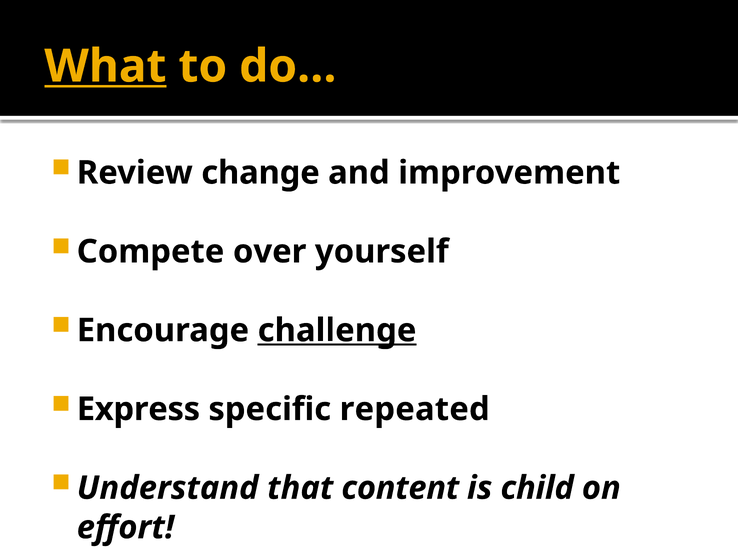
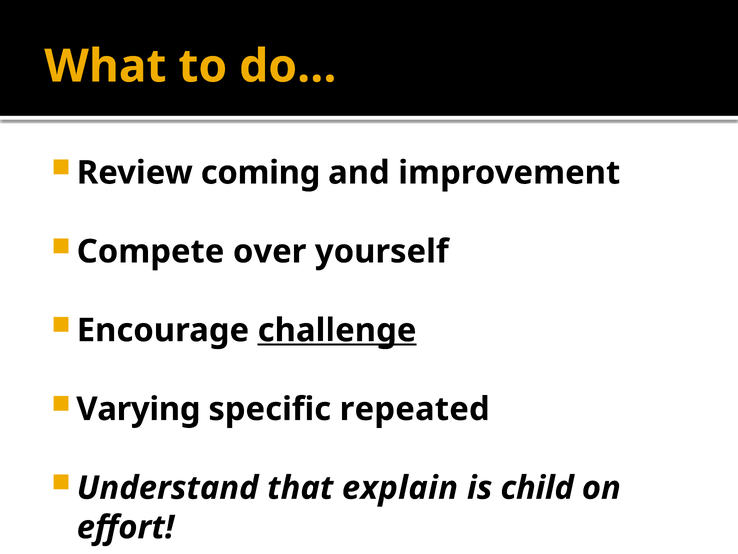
What underline: present -> none
change: change -> coming
Express: Express -> Varying
content: content -> explain
